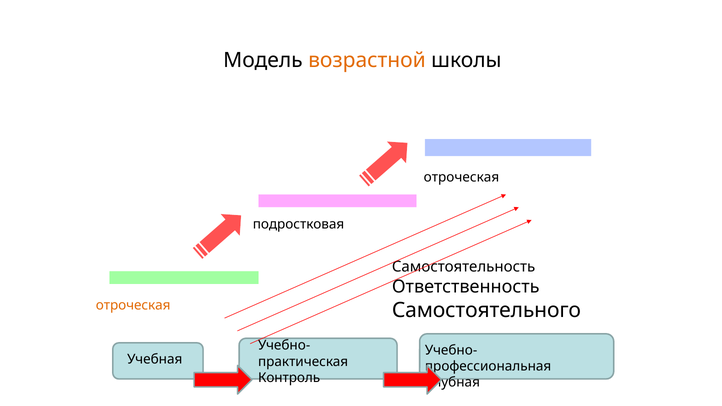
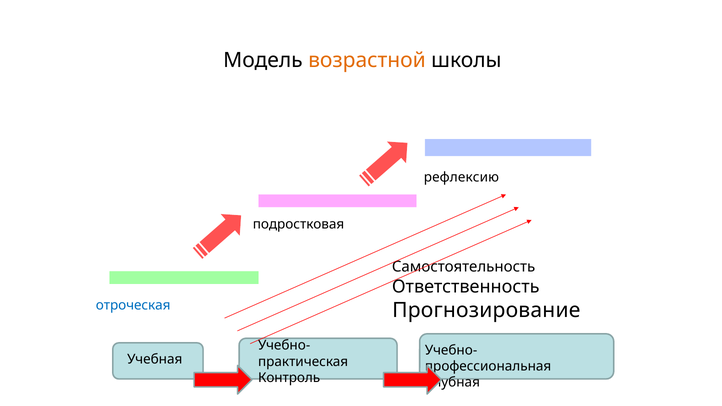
отроческая at (461, 178): отроческая -> рефлексию
отроческая at (133, 305) colour: orange -> blue
Самостоятельного: Самостоятельного -> Прогнозирование
